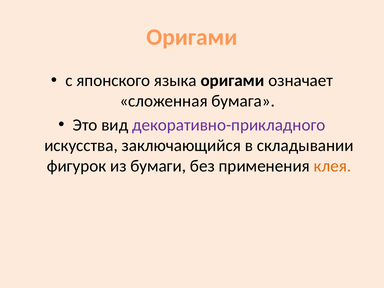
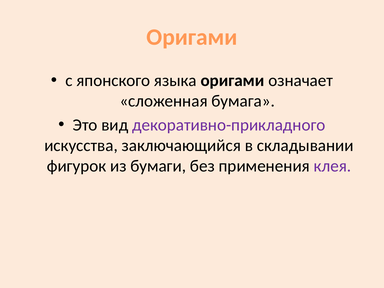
клея colour: orange -> purple
